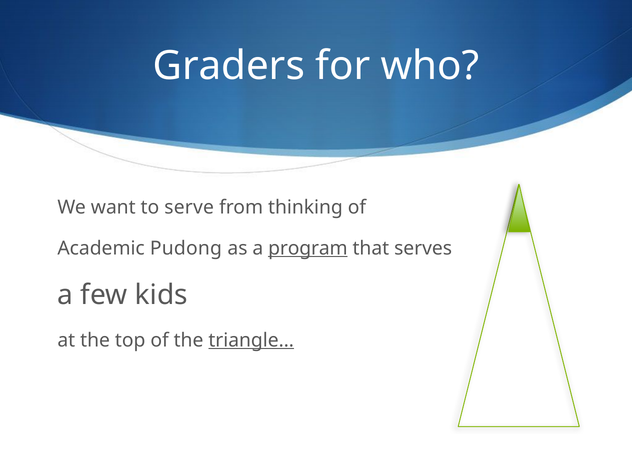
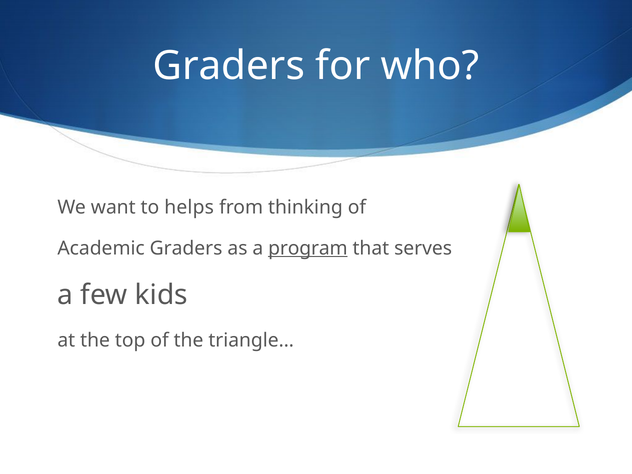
serve: serve -> helps
Academic Pudong: Pudong -> Graders
triangle… underline: present -> none
